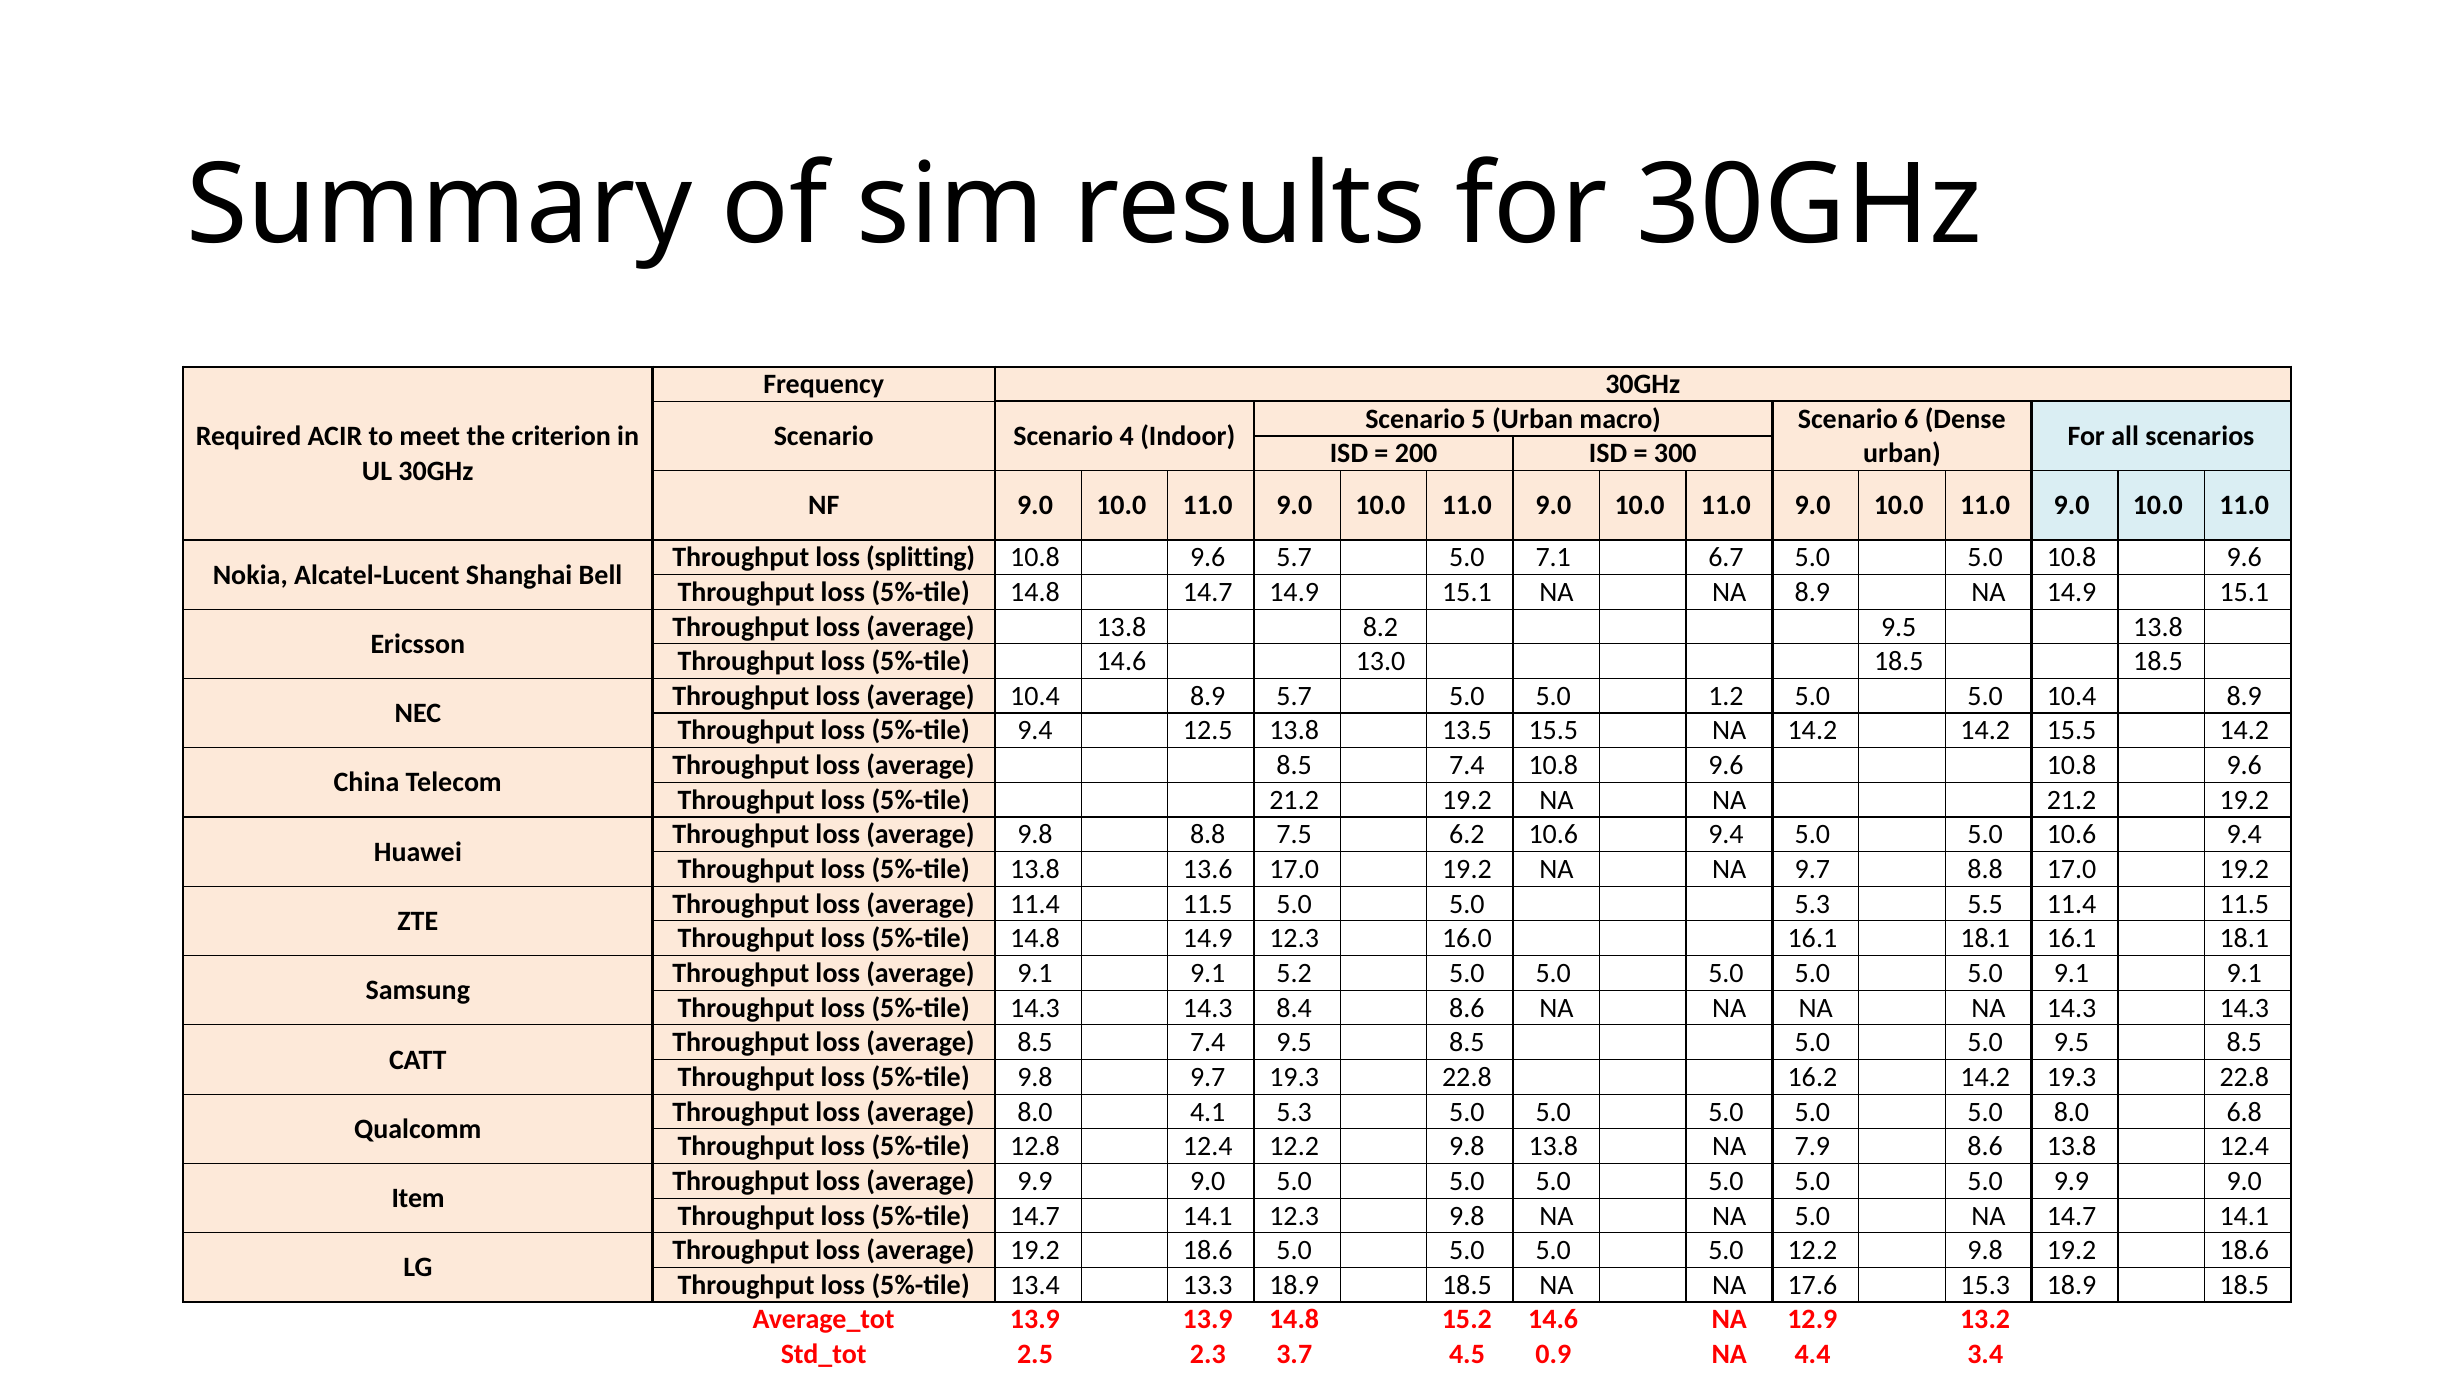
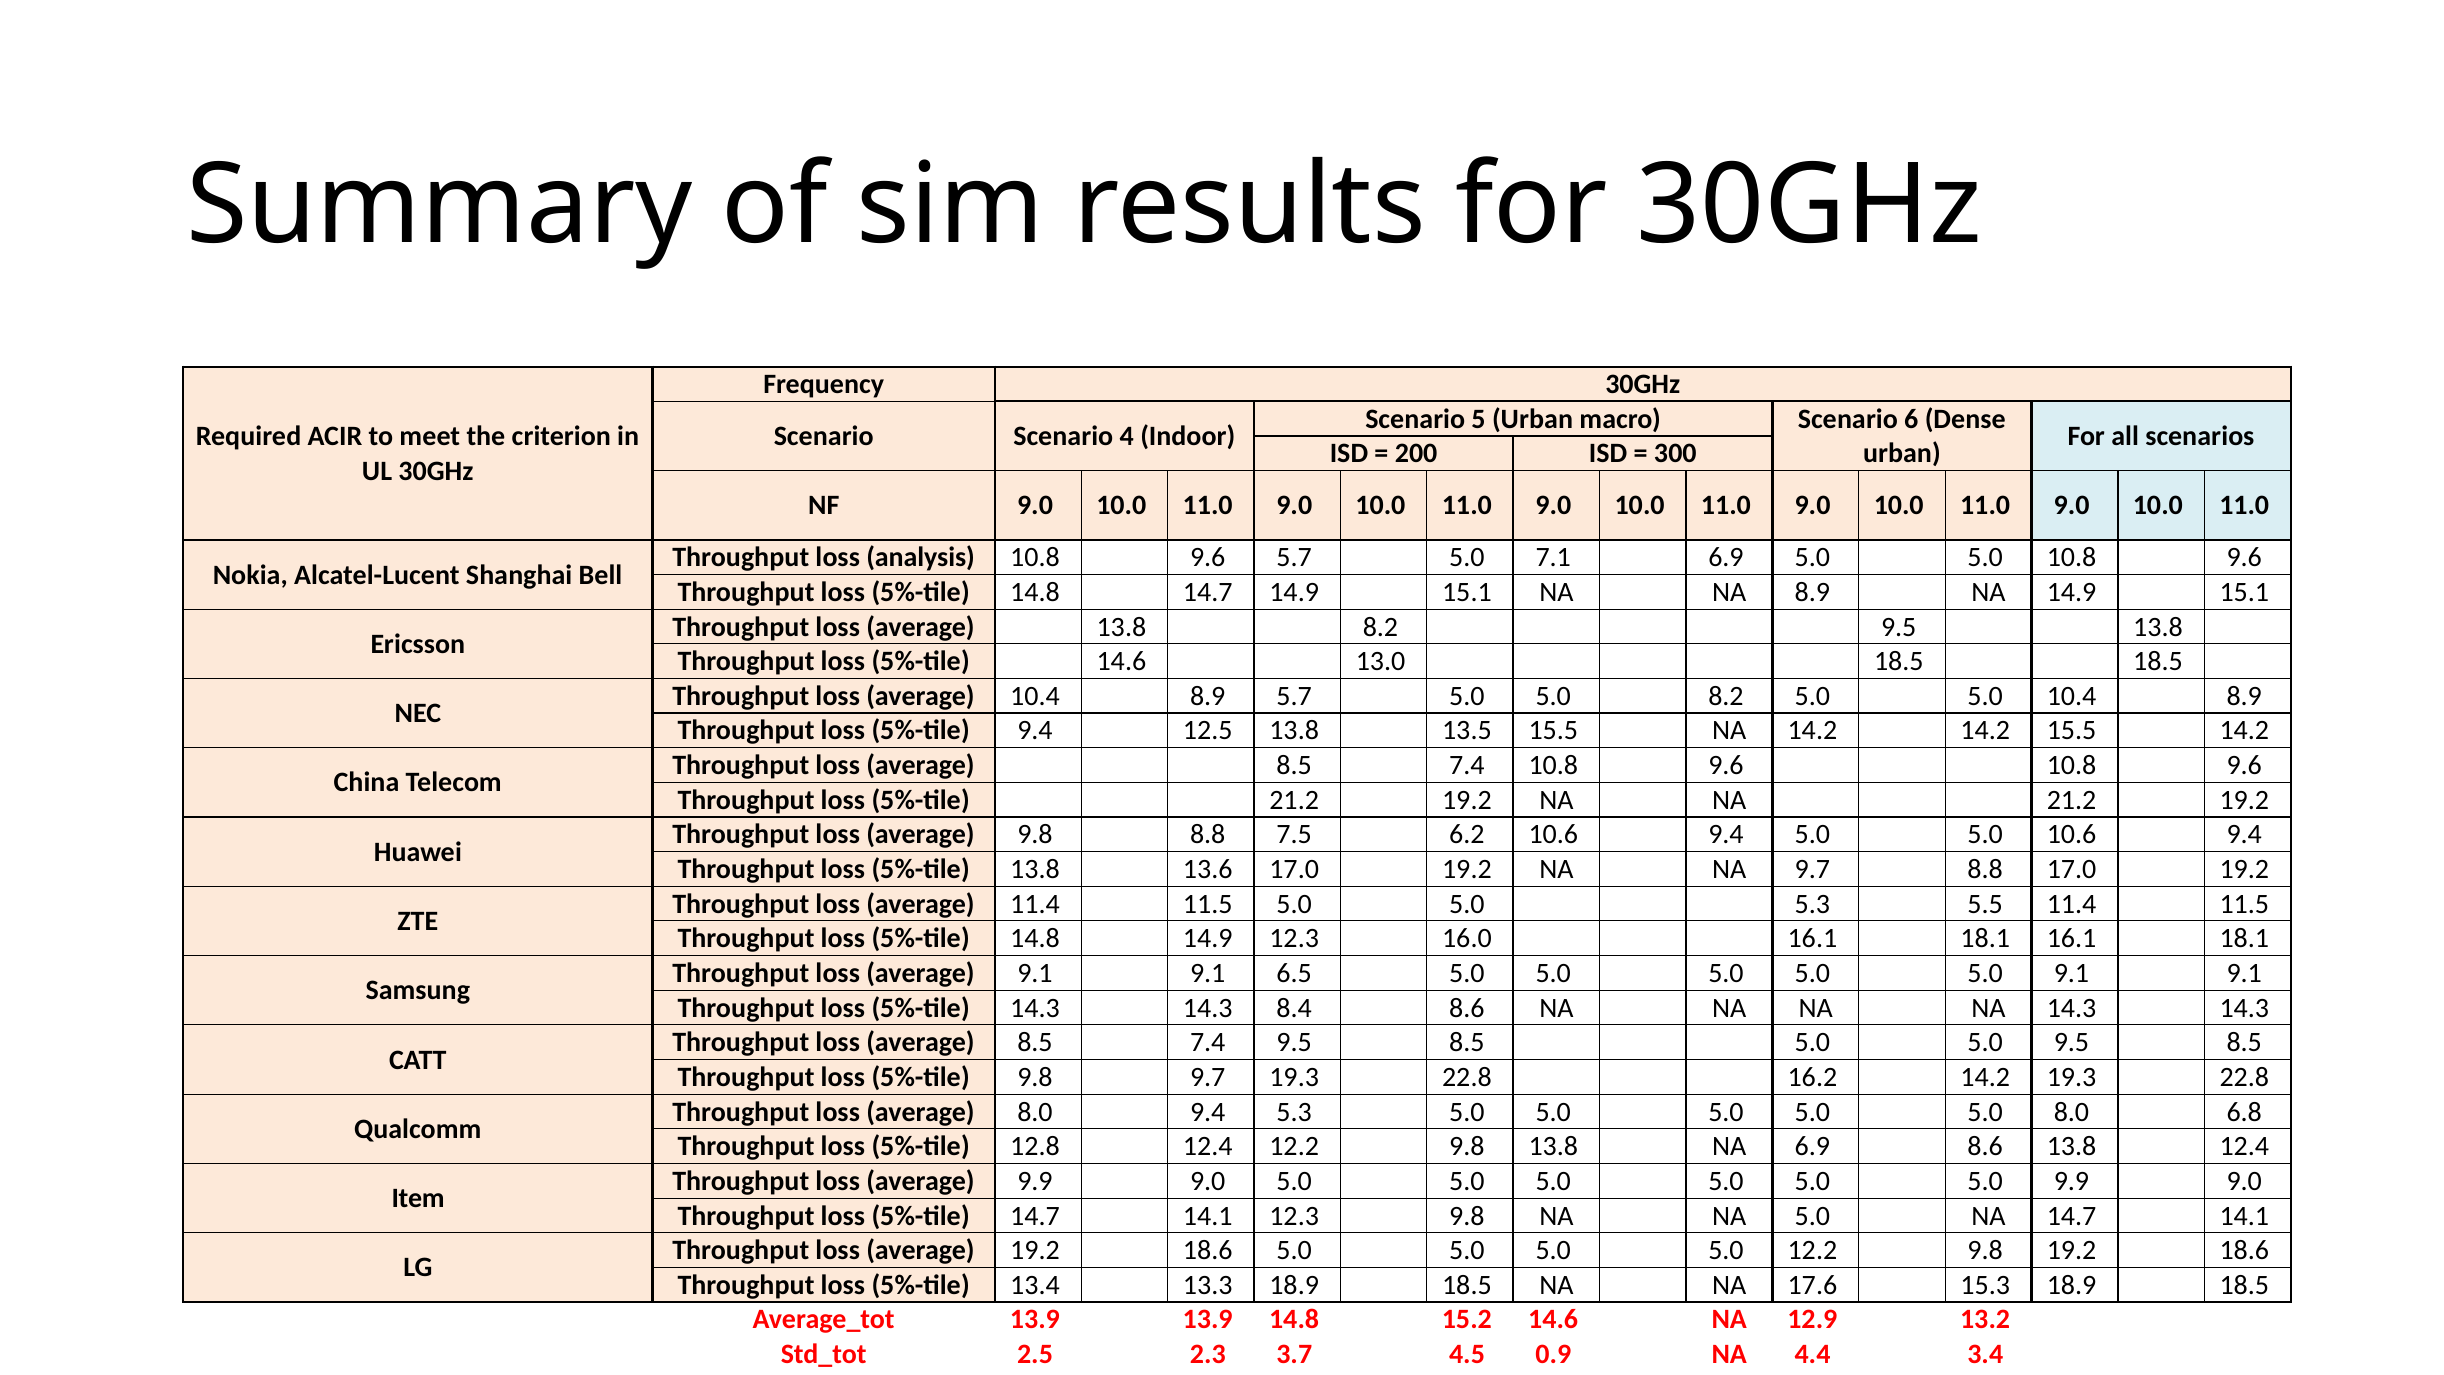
splitting: splitting -> analysis
7.1 6.7: 6.7 -> 6.9
5.0 1.2: 1.2 -> 8.2
5.2: 5.2 -> 6.5
8.0 4.1: 4.1 -> 9.4
NA 7.9: 7.9 -> 6.9
